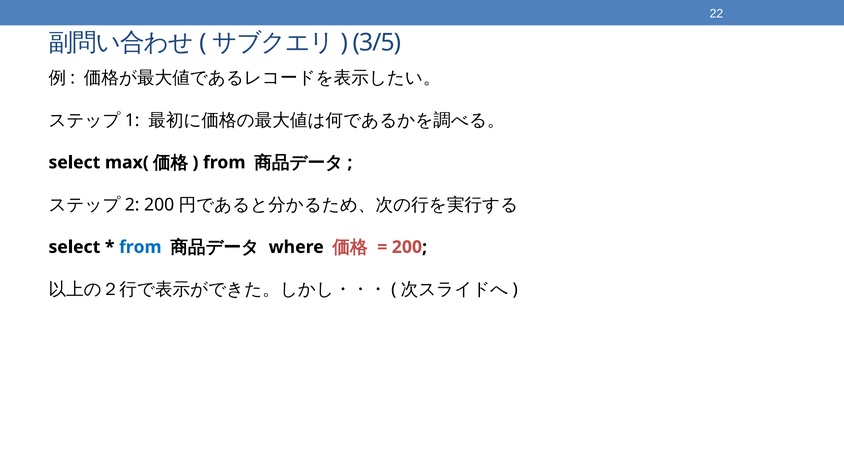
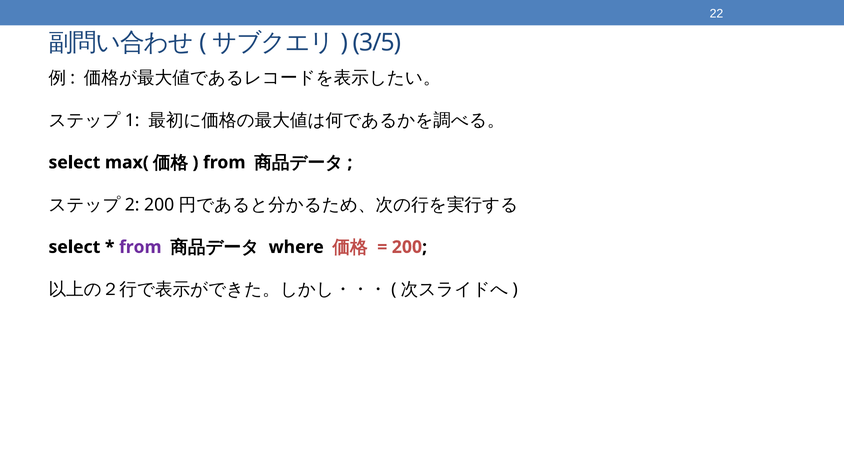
from at (140, 247) colour: blue -> purple
